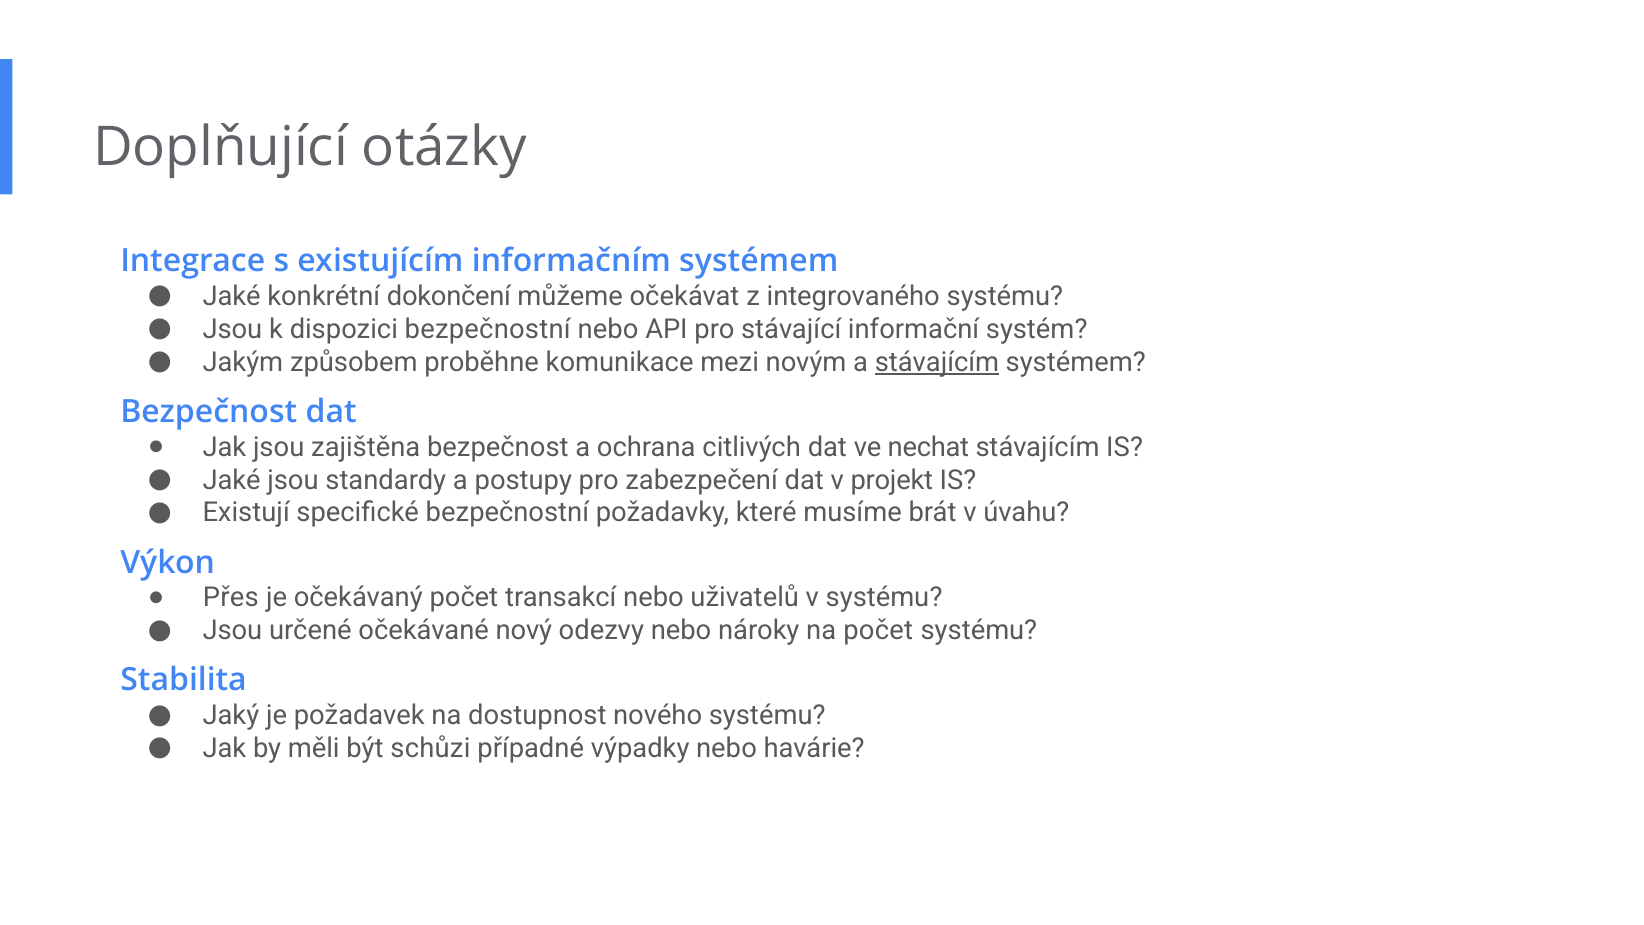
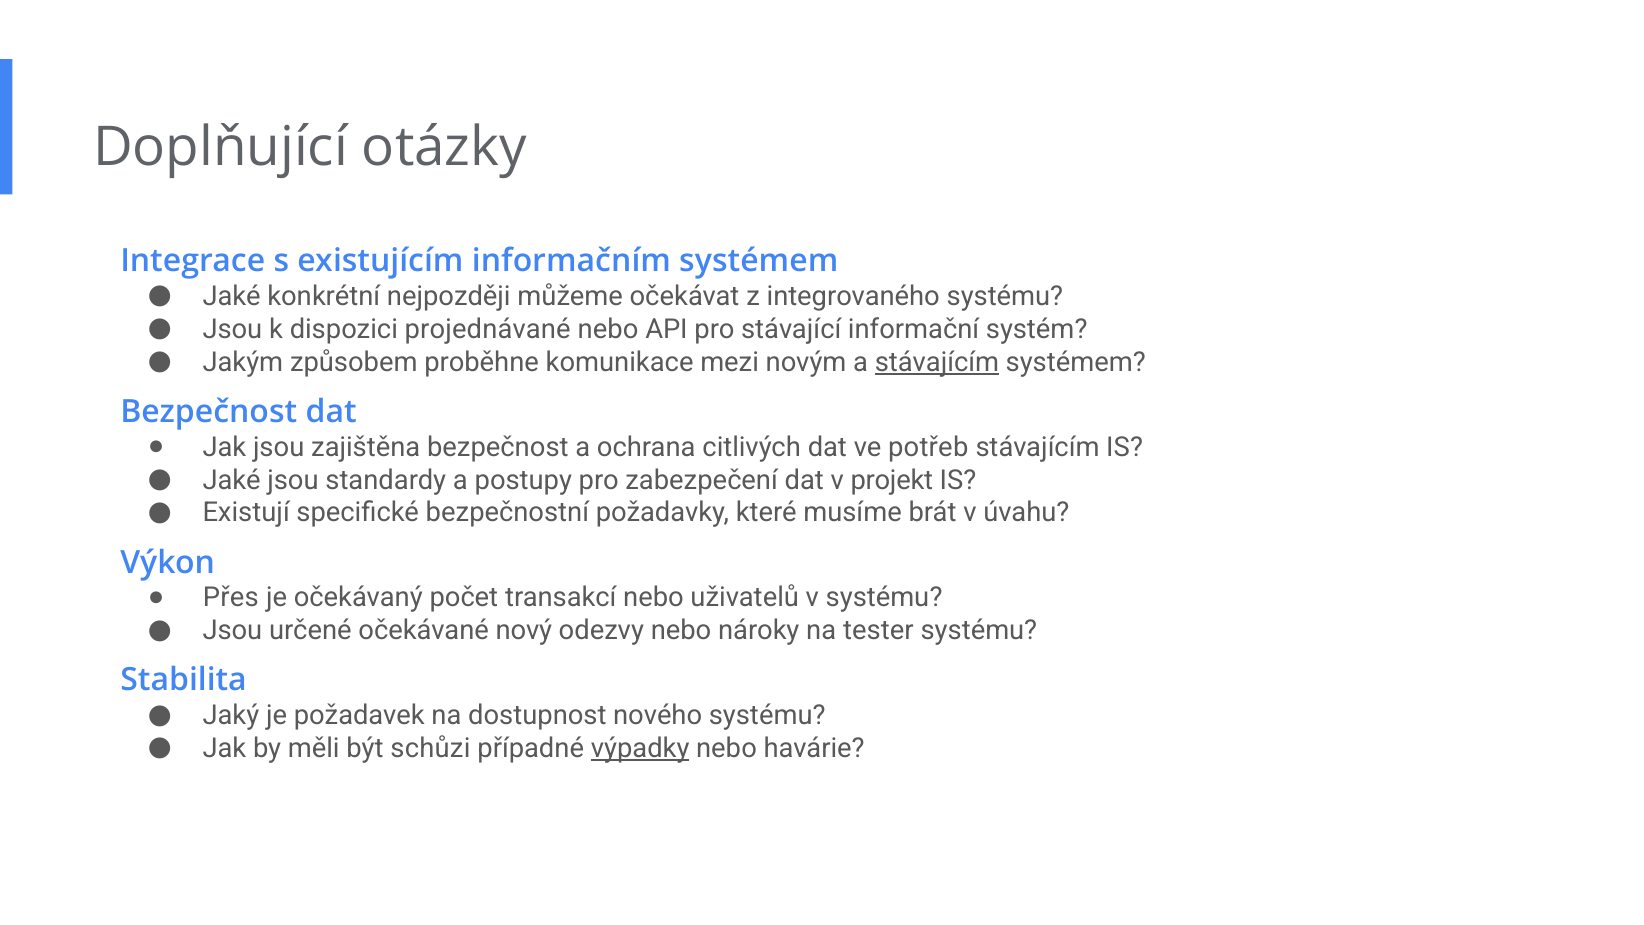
dokončení: dokončení -> nejpozději
dispozici bezpečnostní: bezpečnostní -> projednávané
nechat: nechat -> potřeb
na počet: počet -> tester
výpadky underline: none -> present
